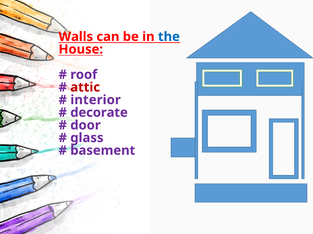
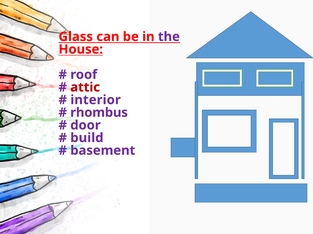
Walls: Walls -> Glass
the colour: blue -> purple
decorate: decorate -> rhombus
glass: glass -> build
